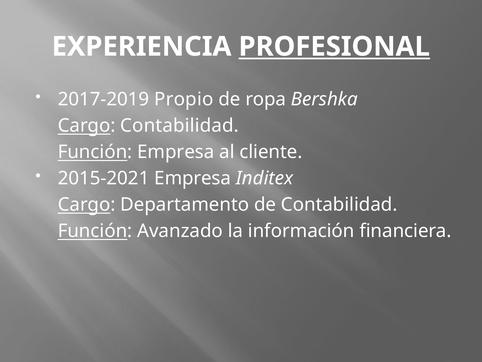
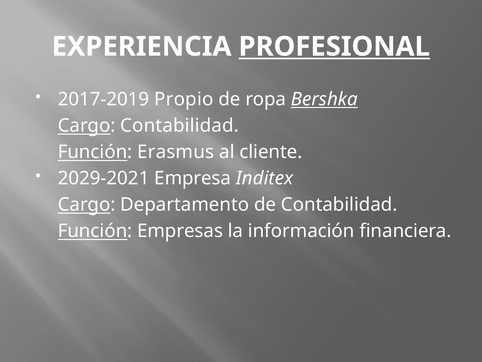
Bershka underline: none -> present
Función Empresa: Empresa -> Erasmus
2015-2021: 2015-2021 -> 2029-2021
Avanzado: Avanzado -> Empresas
